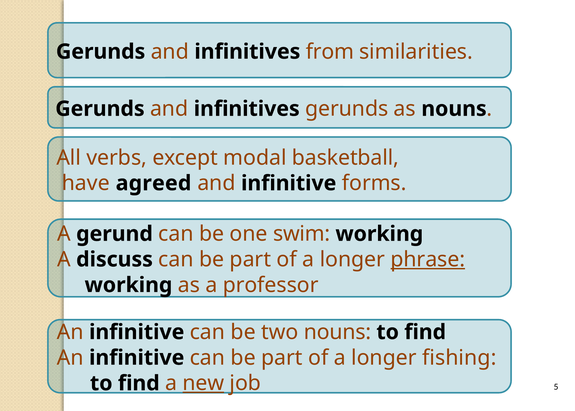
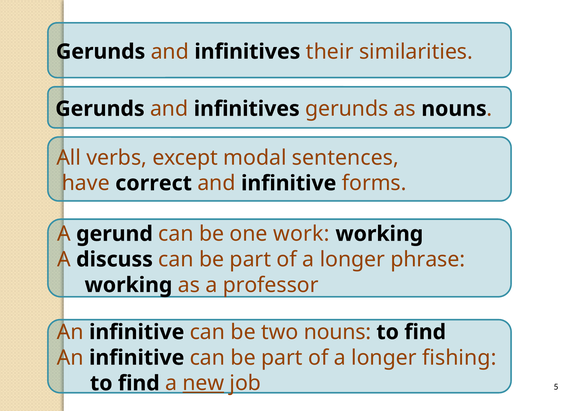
from: from -> their
basketball: basketball -> sentences
agreed: agreed -> correct
swim: swim -> work
phrase underline: present -> none
